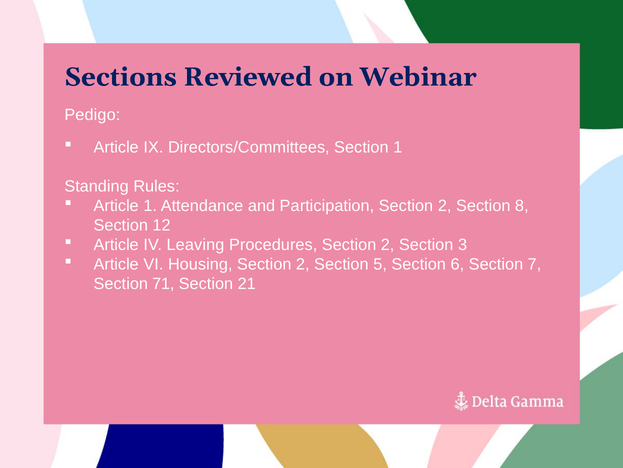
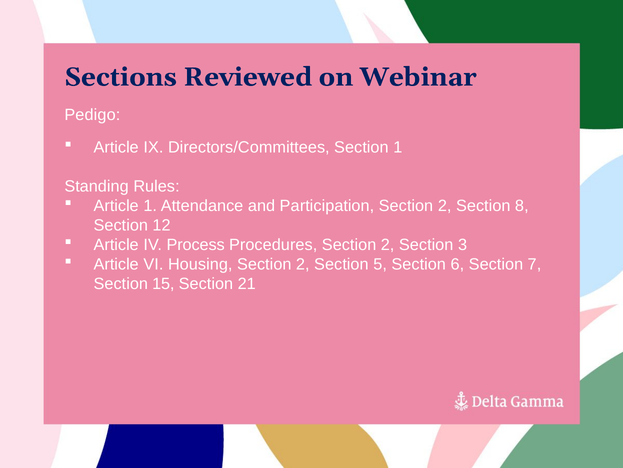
Leaving: Leaving -> Process
71: 71 -> 15
